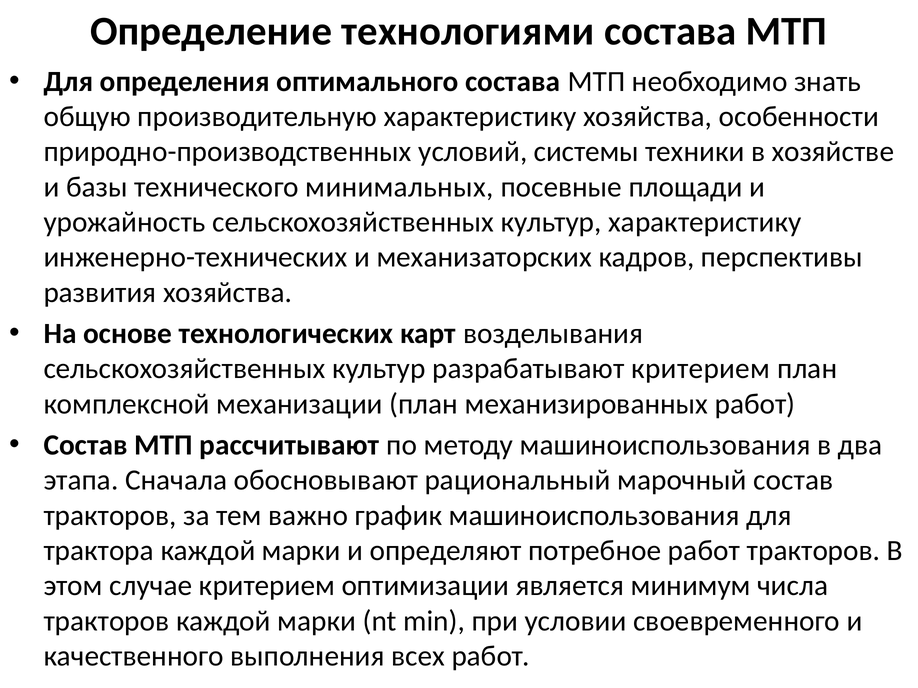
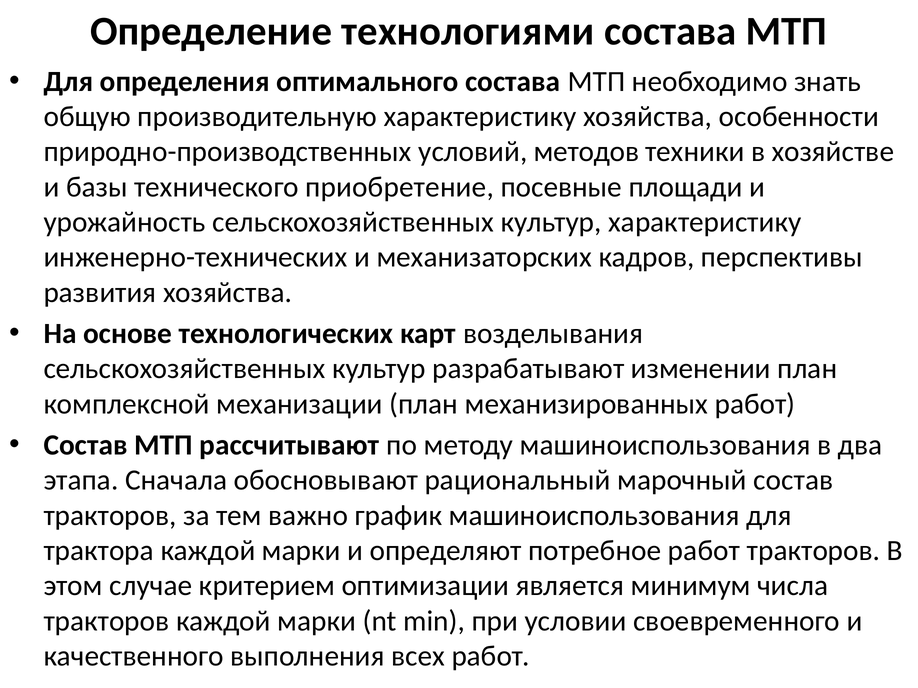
системы: системы -> методов
минимальных: минимальных -> приобретение
разрабатывают критерием: критерием -> изменении
